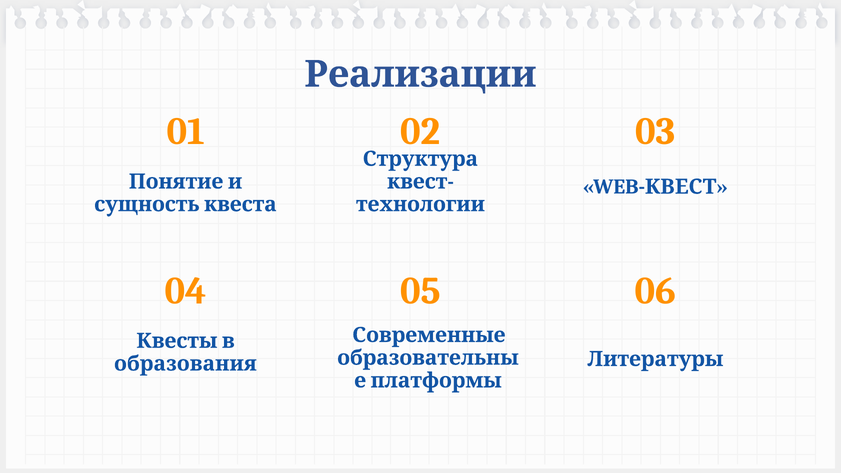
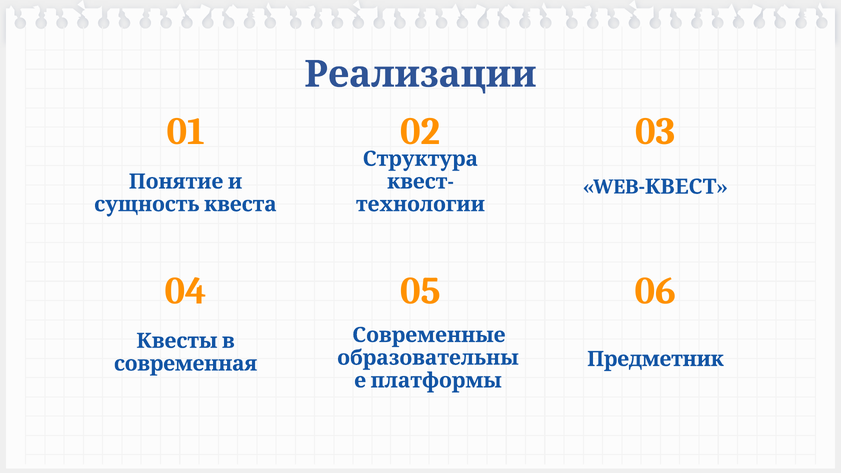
Литературы: Литературы -> Предметник
образования: образования -> современная
